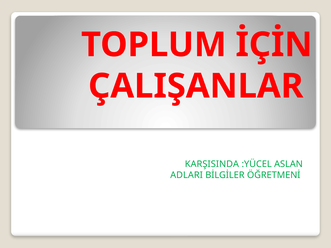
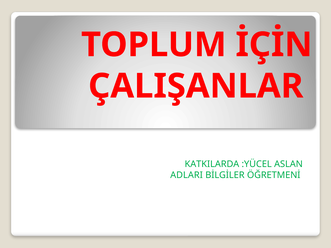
KARŞISINDA: KARŞISINDA -> KATKILARDA
